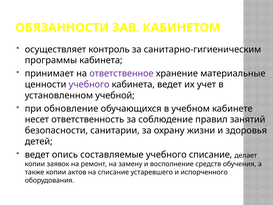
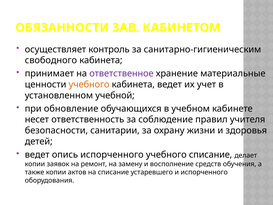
программы: программы -> свободного
учебного at (89, 84) colour: purple -> orange
занятий: занятий -> учителя
опись составляемые: составляемые -> испорченного
